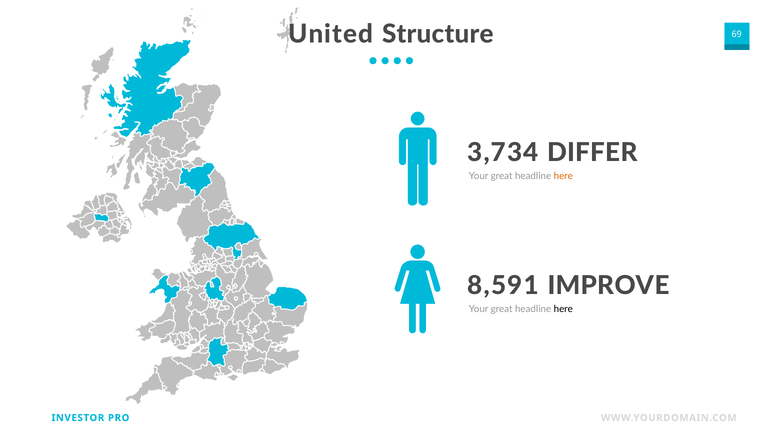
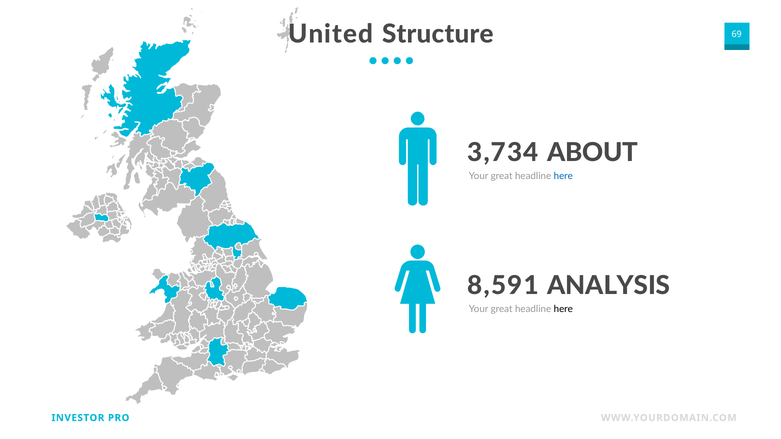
DIFFER: DIFFER -> ABOUT
here at (563, 176) colour: orange -> blue
IMPROVE: IMPROVE -> ANALYSIS
